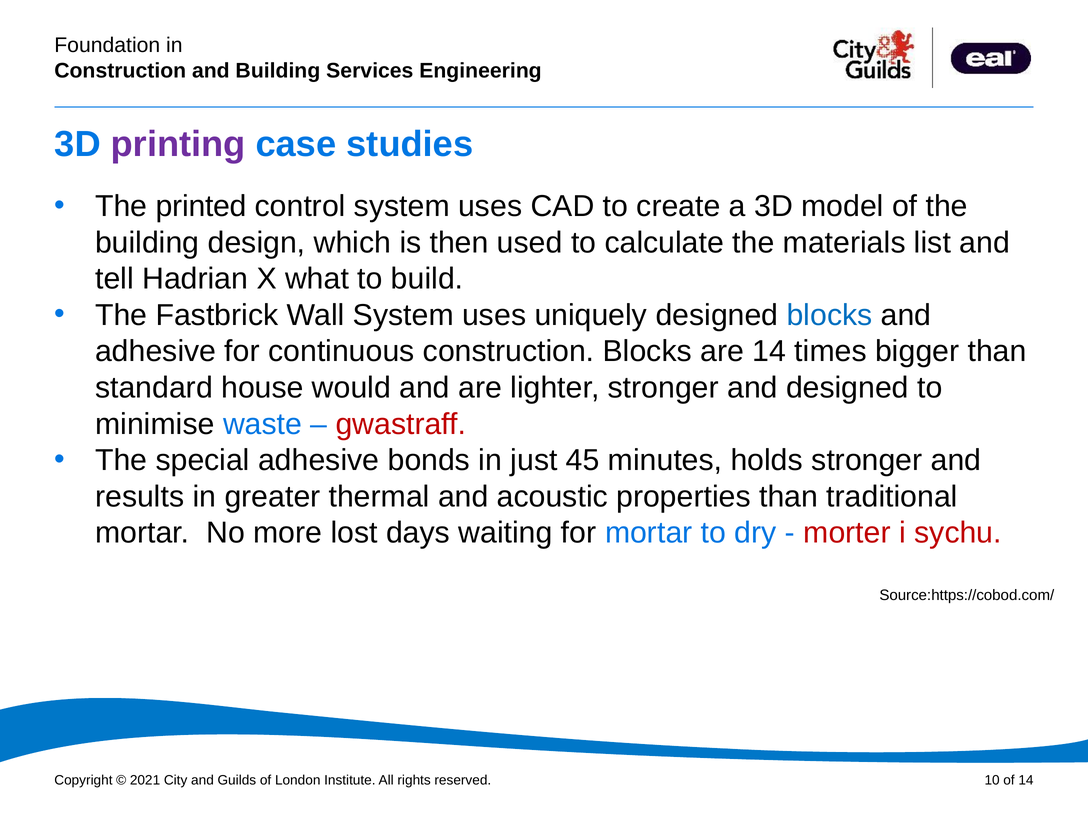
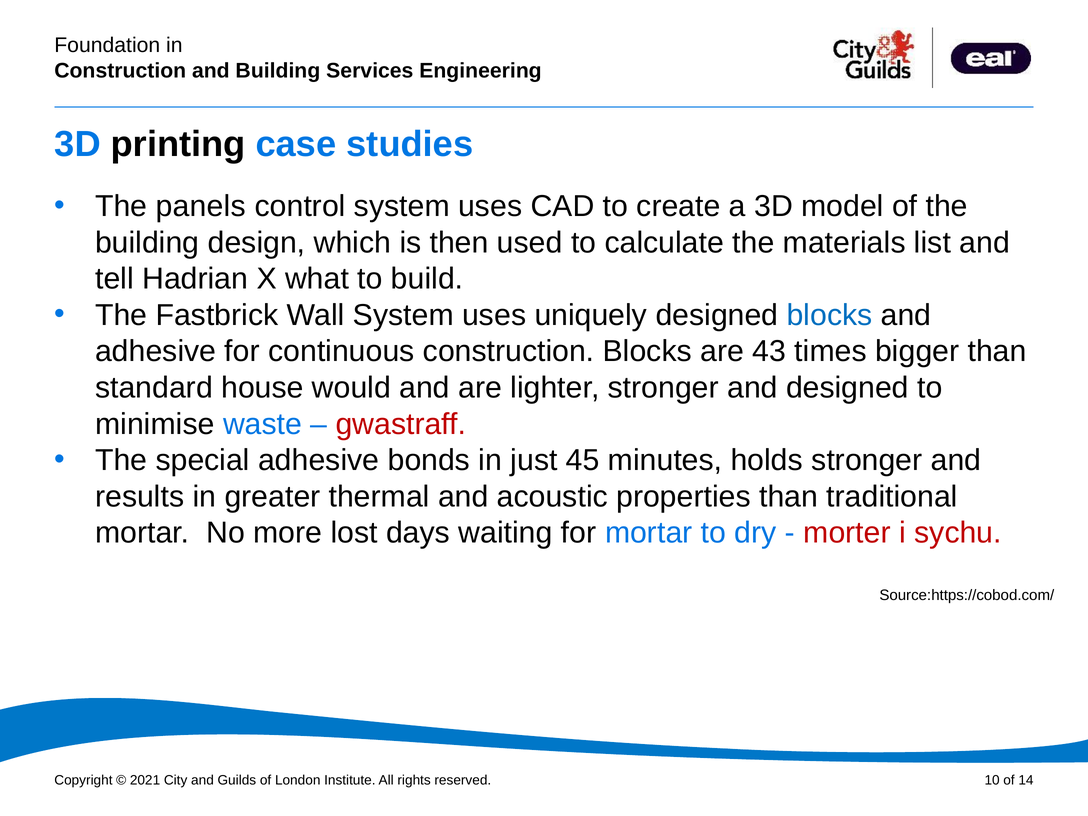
printing colour: purple -> black
printed: printed -> panels
are 14: 14 -> 43
